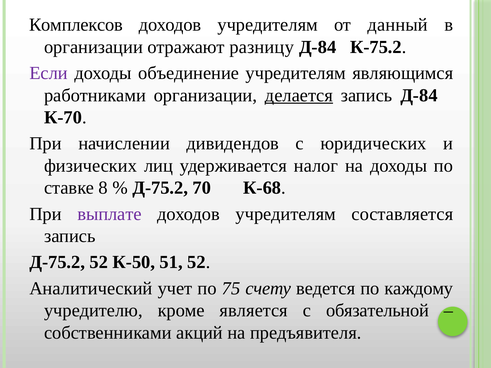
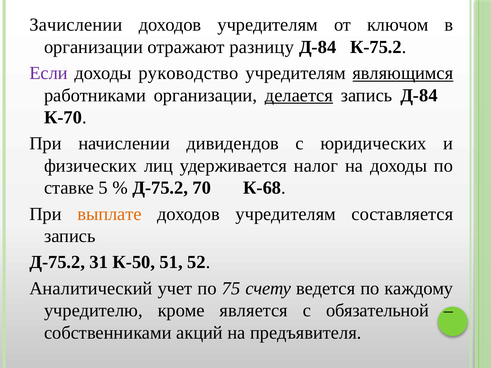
Комплексов: Комплексов -> Зачислении
данный: данный -> ключом
объединение: объединение -> руководство
являющимся underline: none -> present
8: 8 -> 5
выплате colour: purple -> orange
Д-75.2 52: 52 -> 31
